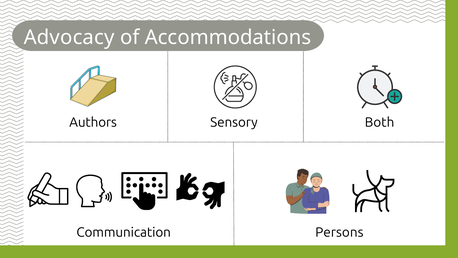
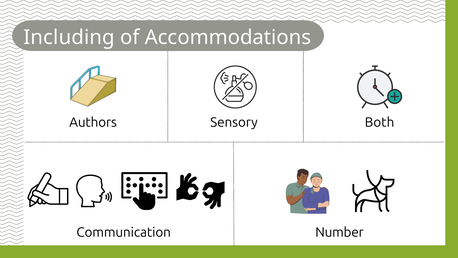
Advocacy: Advocacy -> Including
Persons: Persons -> Number
